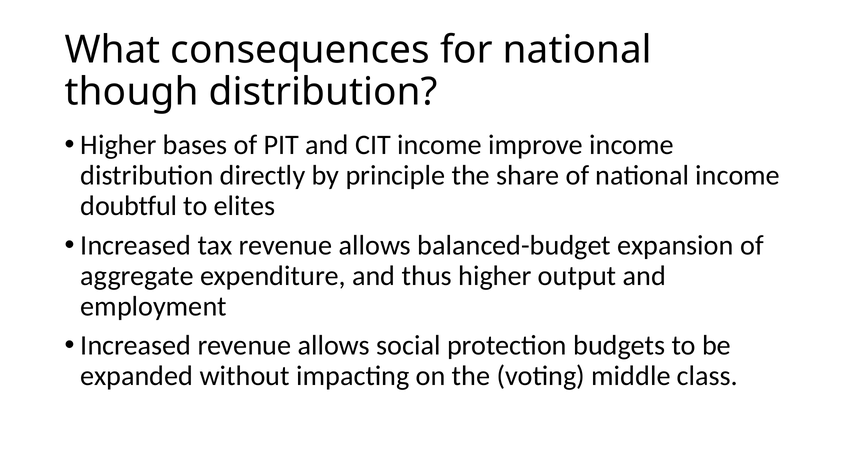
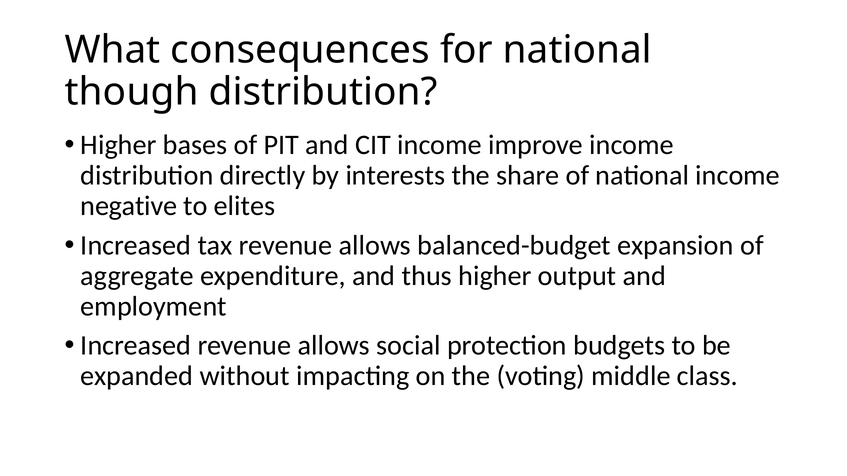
principle: principle -> interests
doubtful: doubtful -> negative
